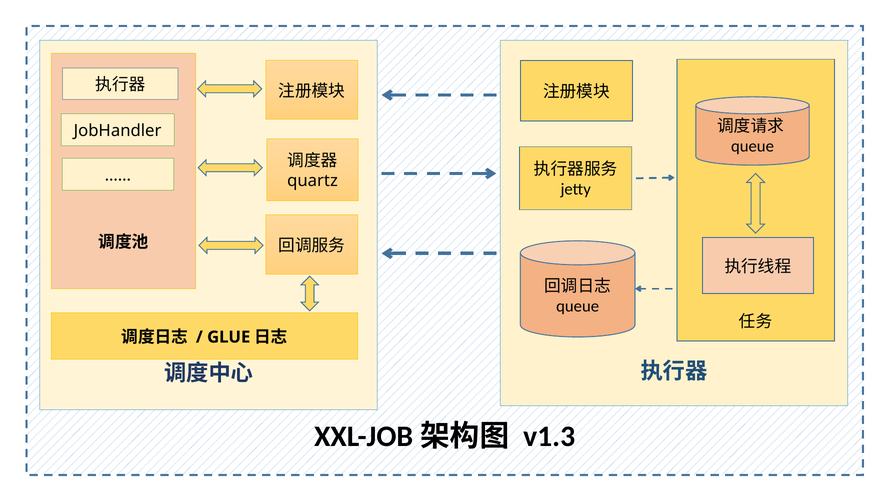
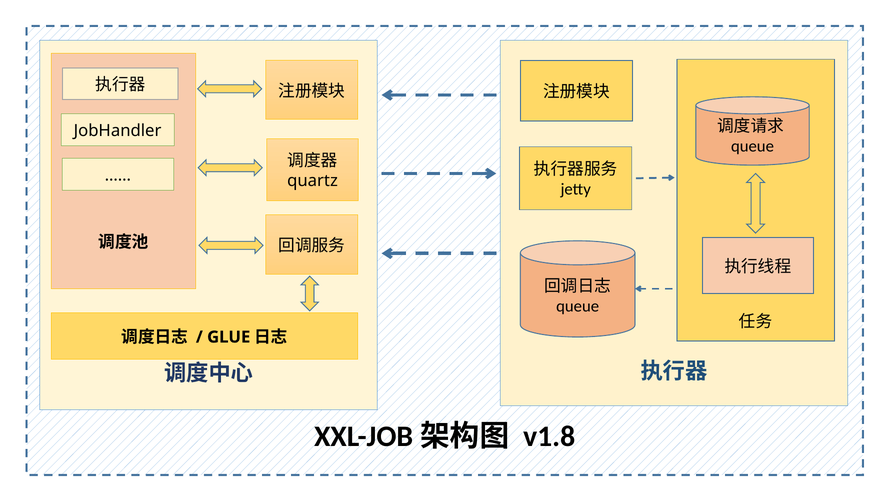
v1.3: v1.3 -> v1.8
